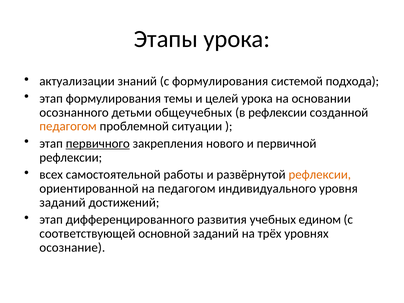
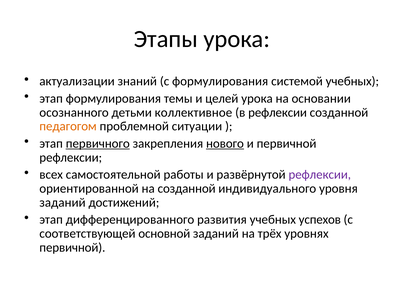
системой подхода: подхода -> учебных
общеучебных: общеучебных -> коллективное
нового underline: none -> present
рефлексии at (320, 175) colour: orange -> purple
на педагогом: педагогом -> созданной
едином: едином -> успехов
осознание at (72, 248): осознание -> первичной
